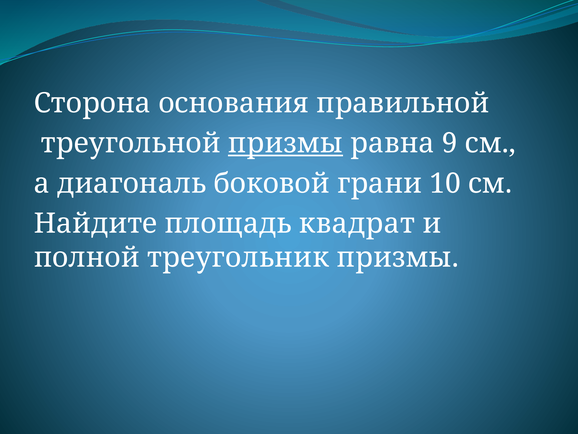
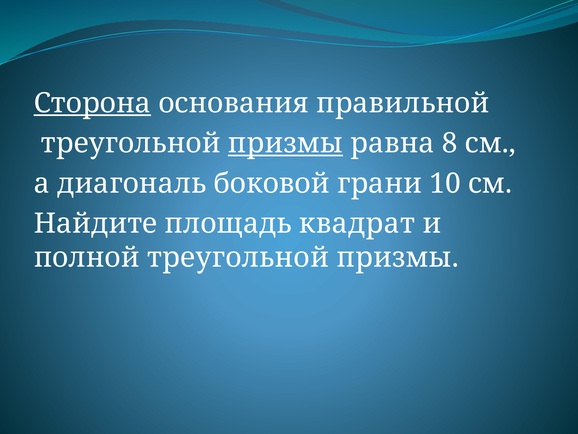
Сторона underline: none -> present
9: 9 -> 8
полной треугольник: треугольник -> треугольной
